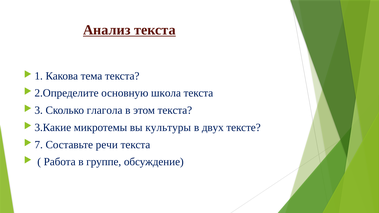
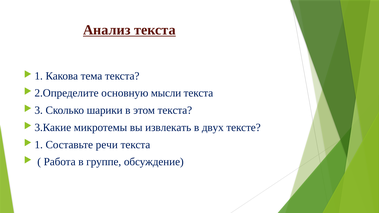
школа: школа -> мысли
глагола: глагола -> шарики
культуры: культуры -> извлекать
7 at (39, 145): 7 -> 1
